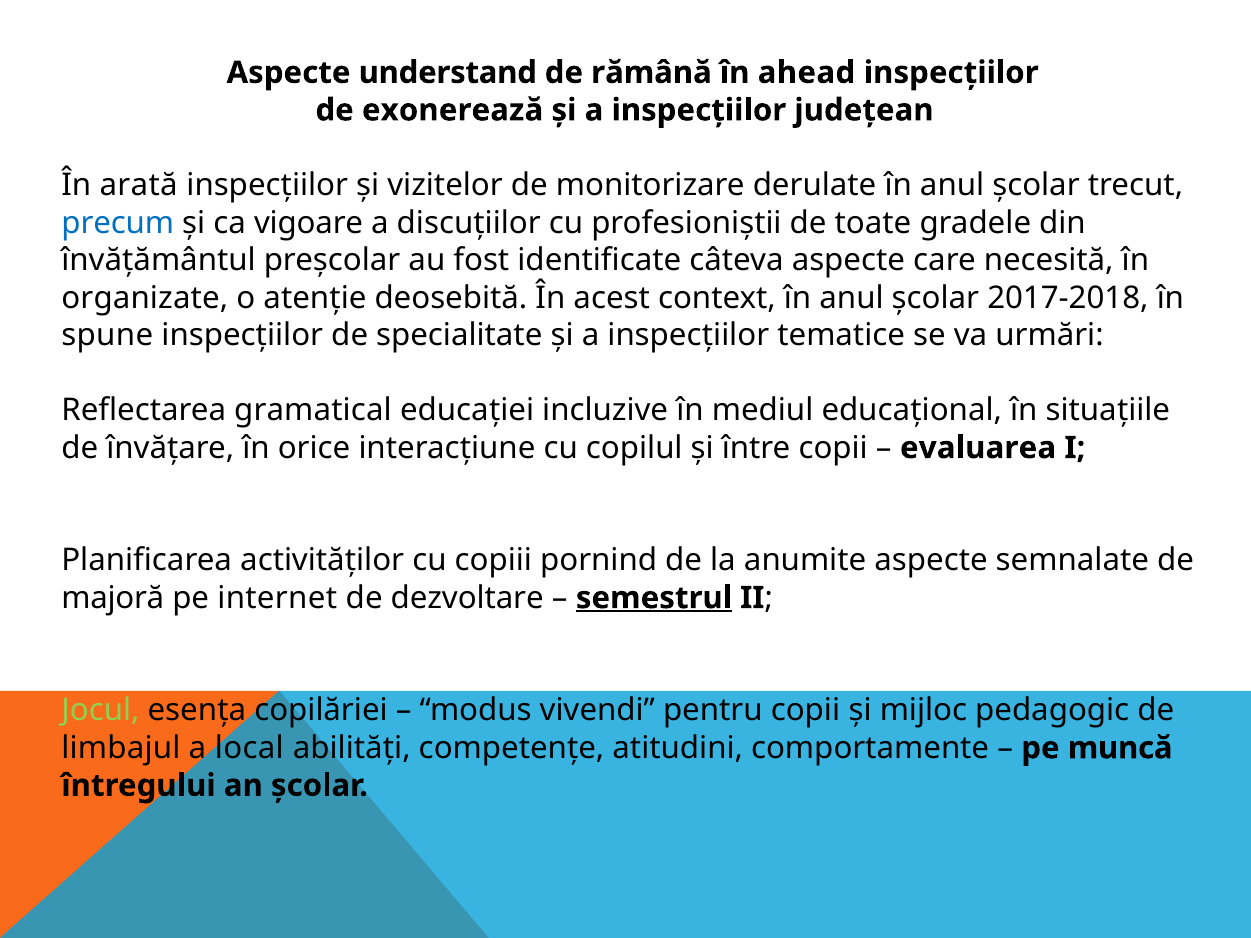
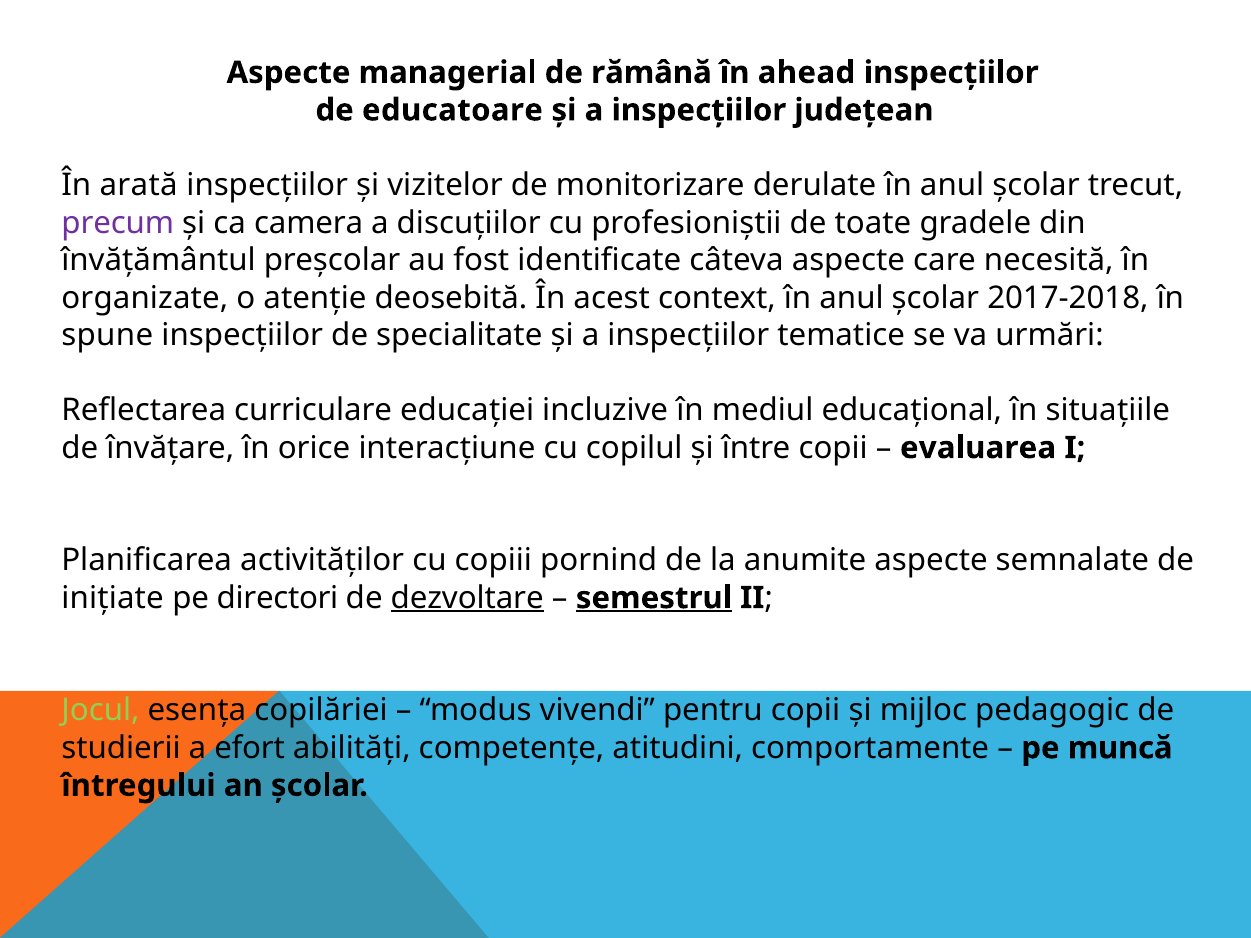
understand: understand -> managerial
exonerează: exonerează -> educatoare
precum colour: blue -> purple
vigoare: vigoare -> camera
gramatical: gramatical -> curriculare
majoră: majoră -> iniţiate
internet: internet -> directori
dezvoltare underline: none -> present
limbajul: limbajul -> studierii
local: local -> efort
